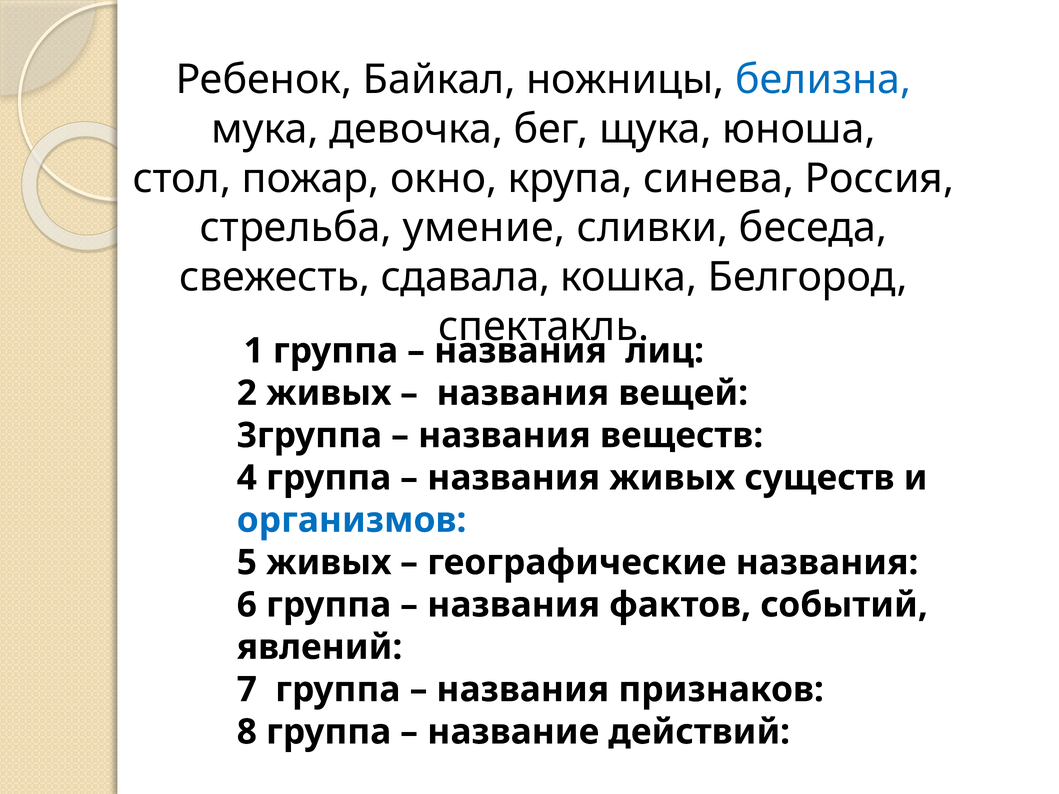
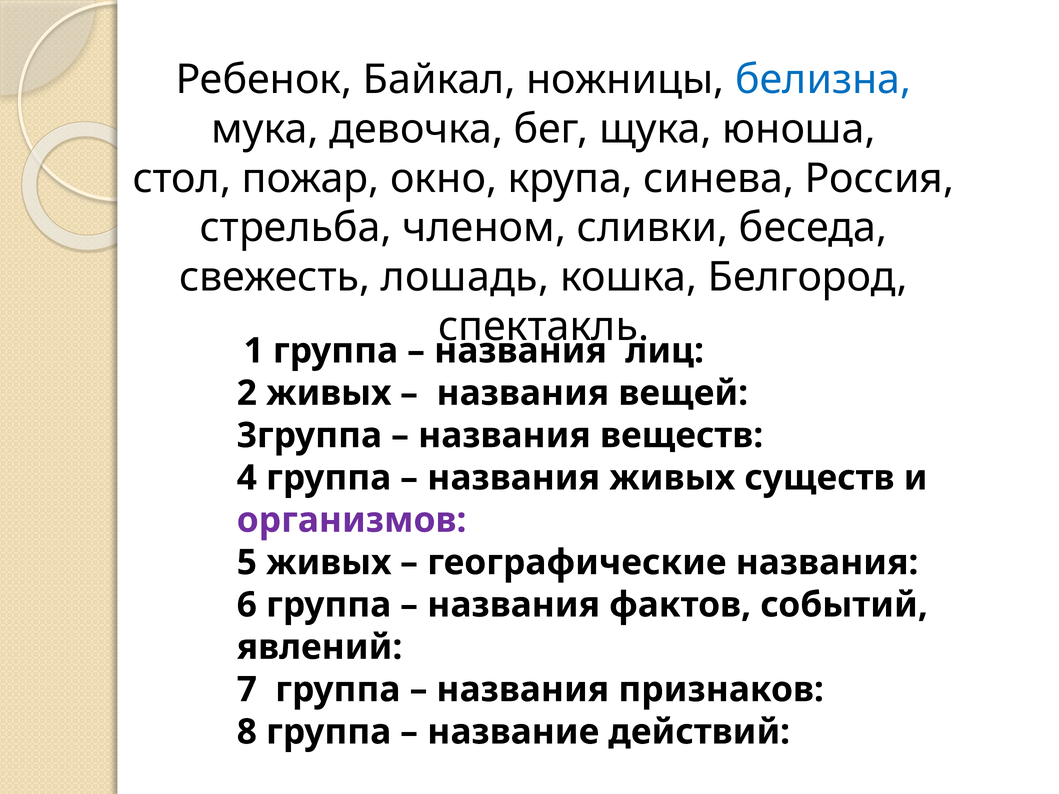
умение: умение -> членом
сдавала: сдавала -> лошадь
организмов colour: blue -> purple
